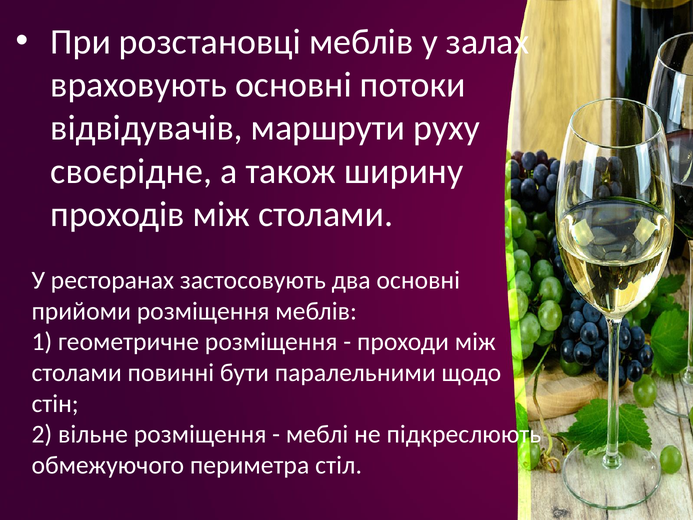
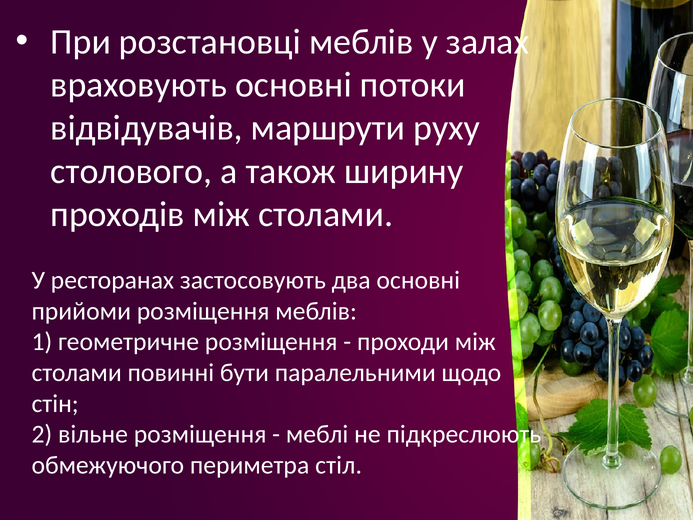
своєрідне: своєрідне -> столового
